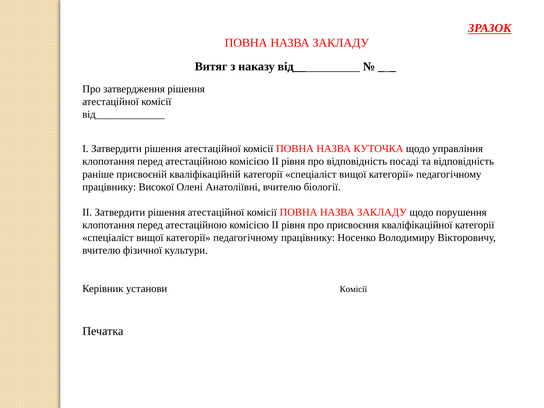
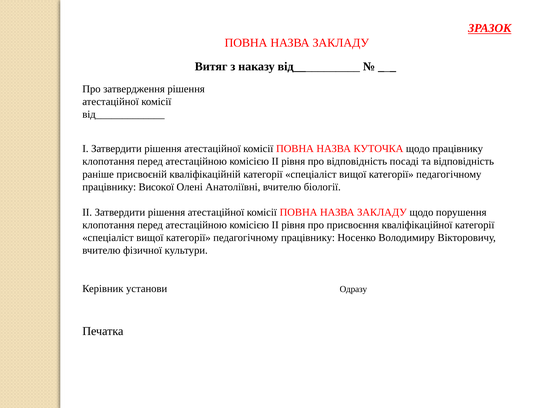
щодо управління: управління -> працівнику
установи Комісії: Комісії -> Одразу
